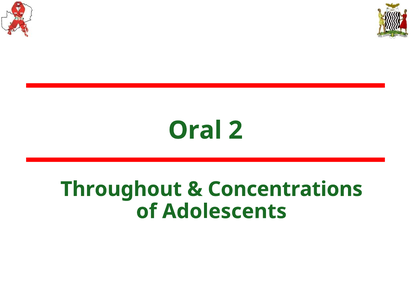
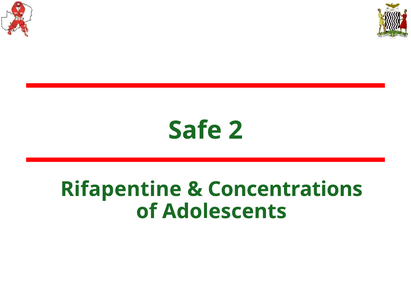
Oral: Oral -> Safe
Throughout: Throughout -> Rifapentine
